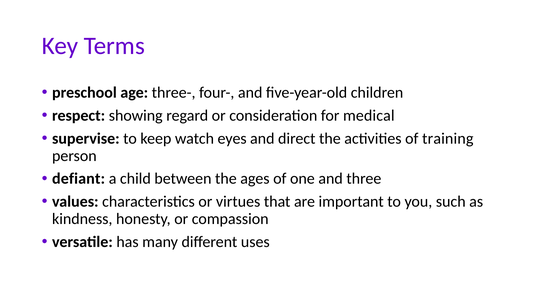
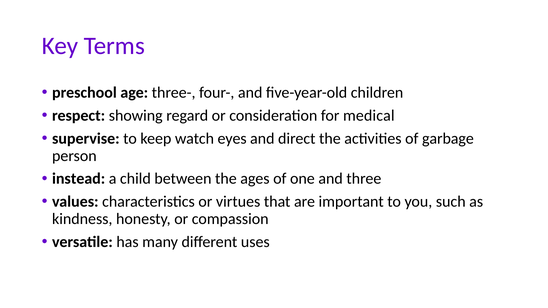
training: training -> garbage
defiant: defiant -> instead
